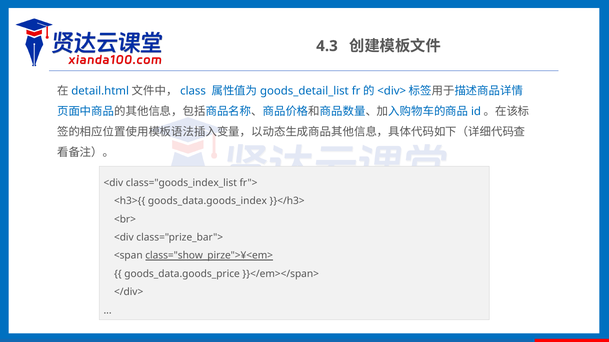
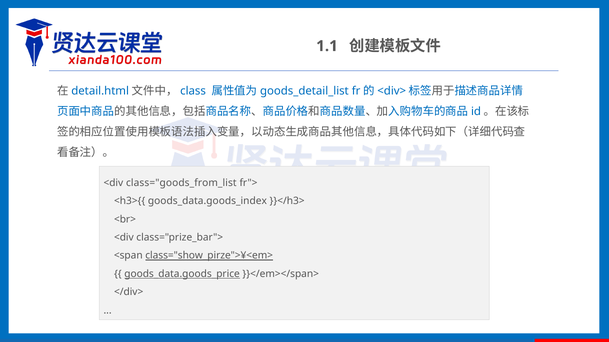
4.3: 4.3 -> 1.1
class="goods_index_list: class="goods_index_list -> class="goods_from_list
goods_data.goods_price underline: none -> present
